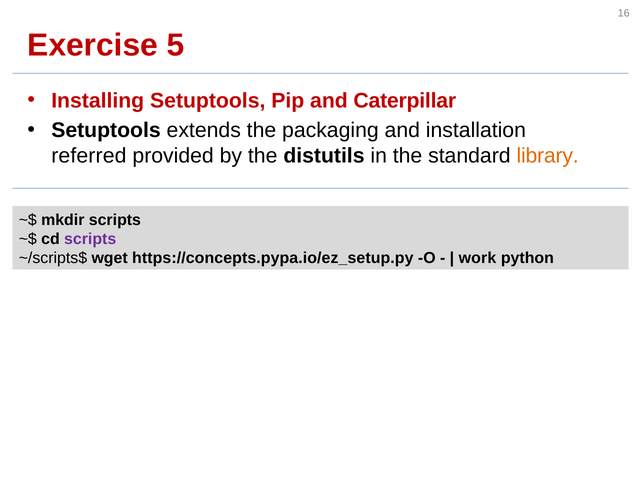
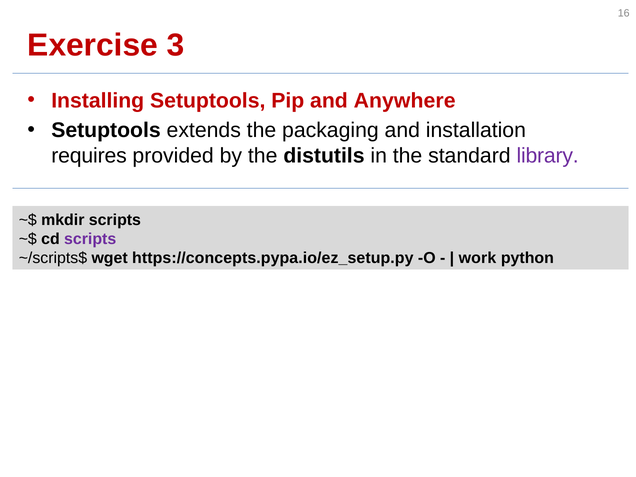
5: 5 -> 3
Caterpillar: Caterpillar -> Anywhere
referred: referred -> requires
library colour: orange -> purple
